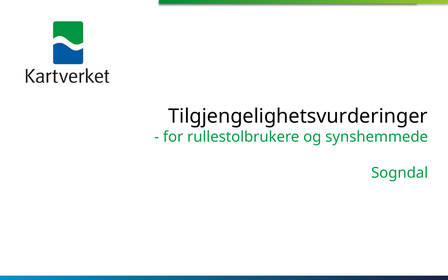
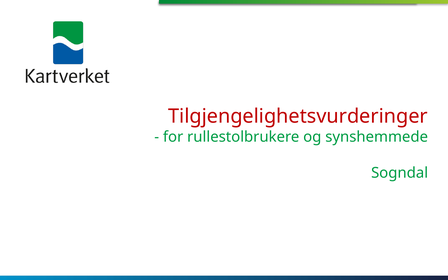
Tilgjengelighetsvurderinger colour: black -> red
